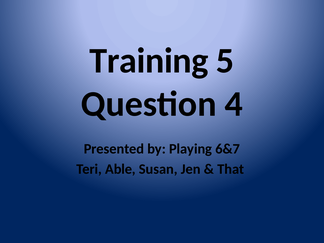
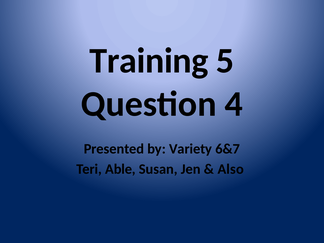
Playing: Playing -> Variety
That: That -> Also
